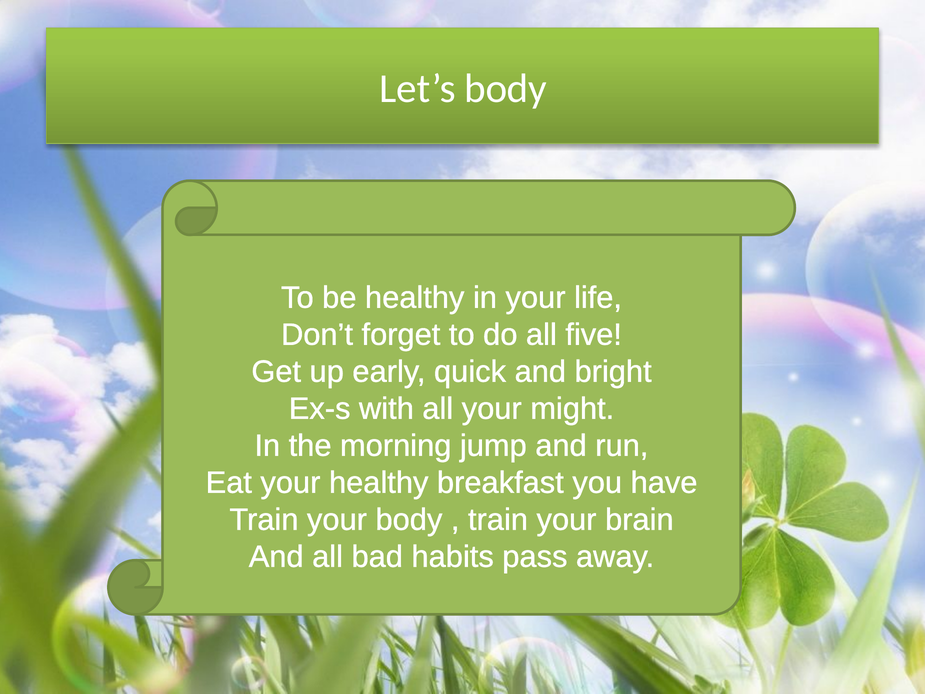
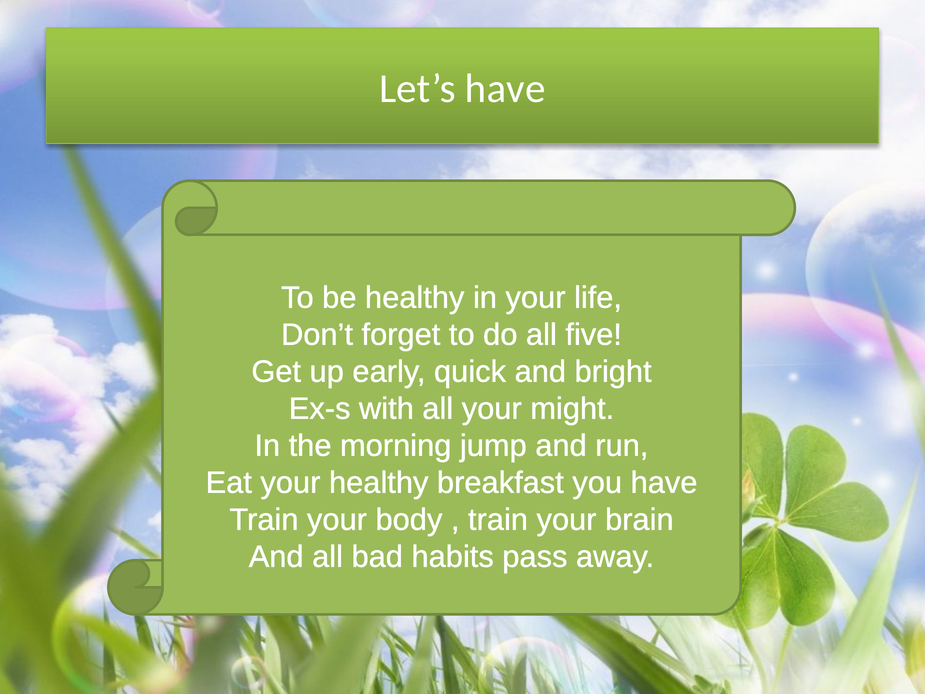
Let’s body: body -> have
